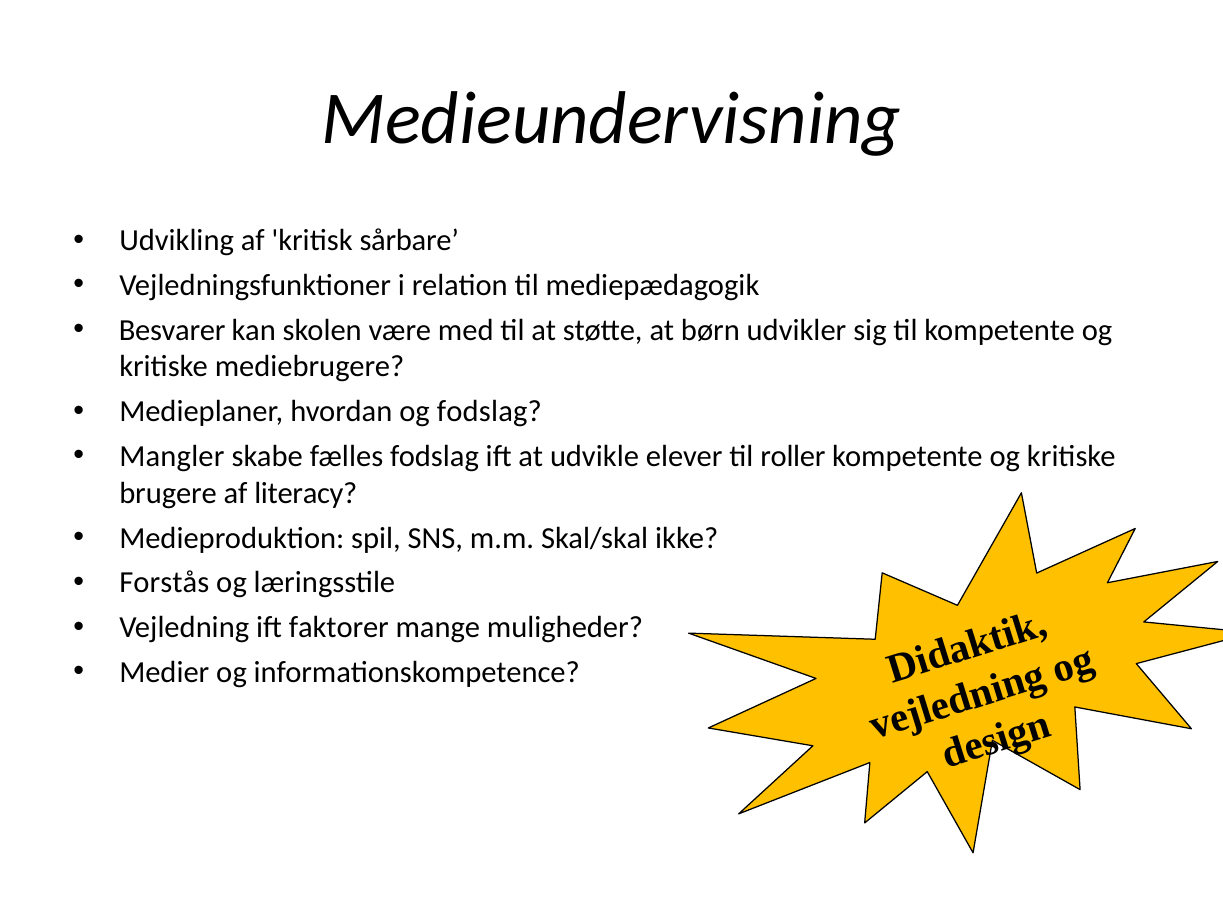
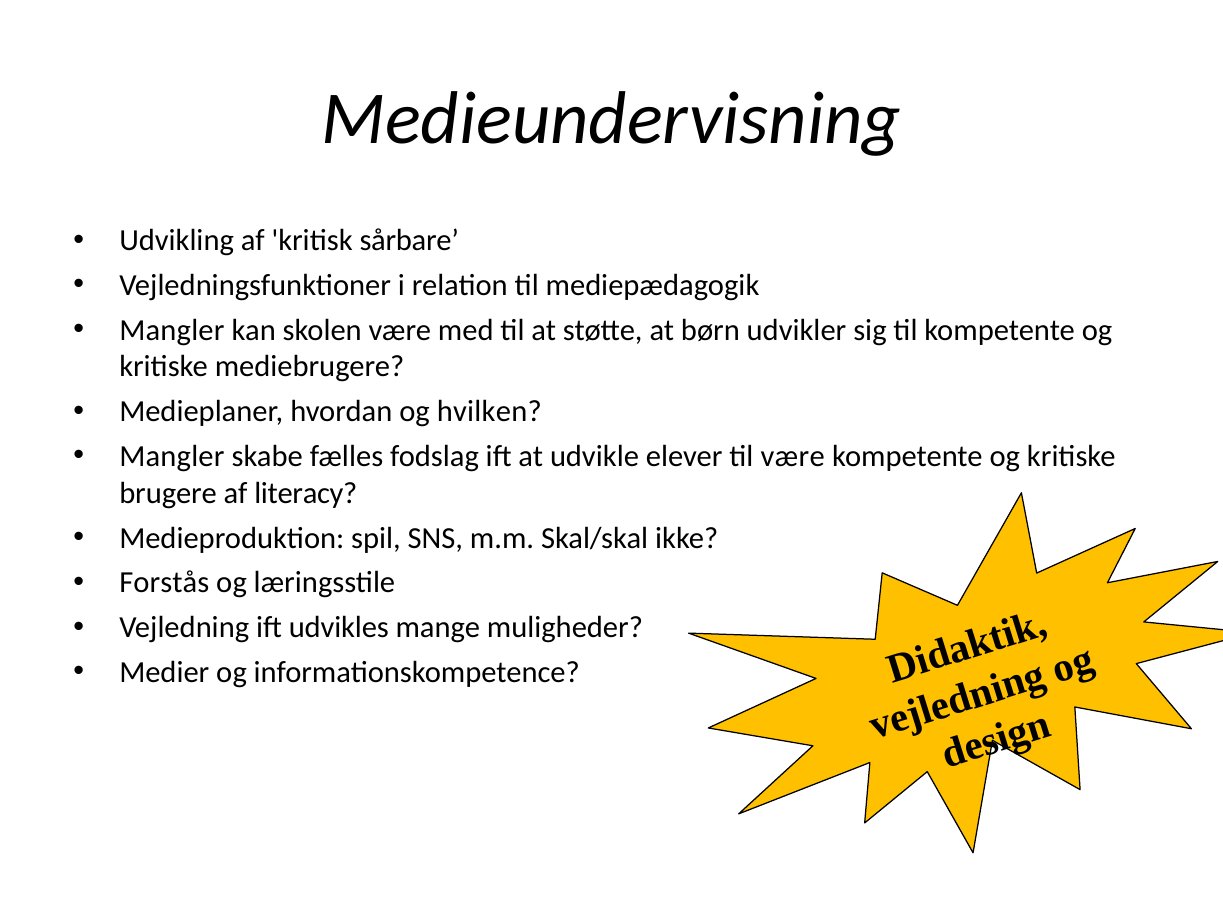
Besvarer at (172, 330): Besvarer -> Mangler
og fodslag: fodslag -> hvilken
til roller: roller -> være
faktorer: faktorer -> udvikles
